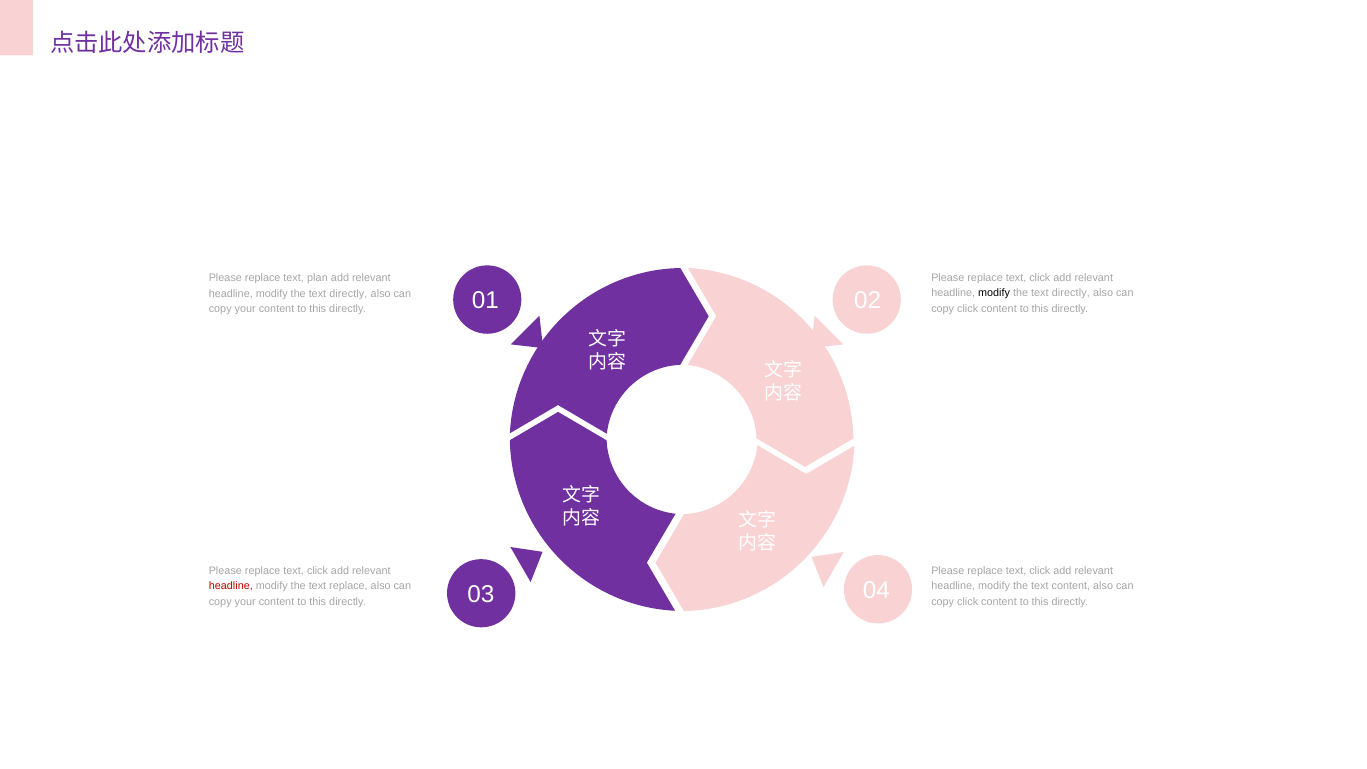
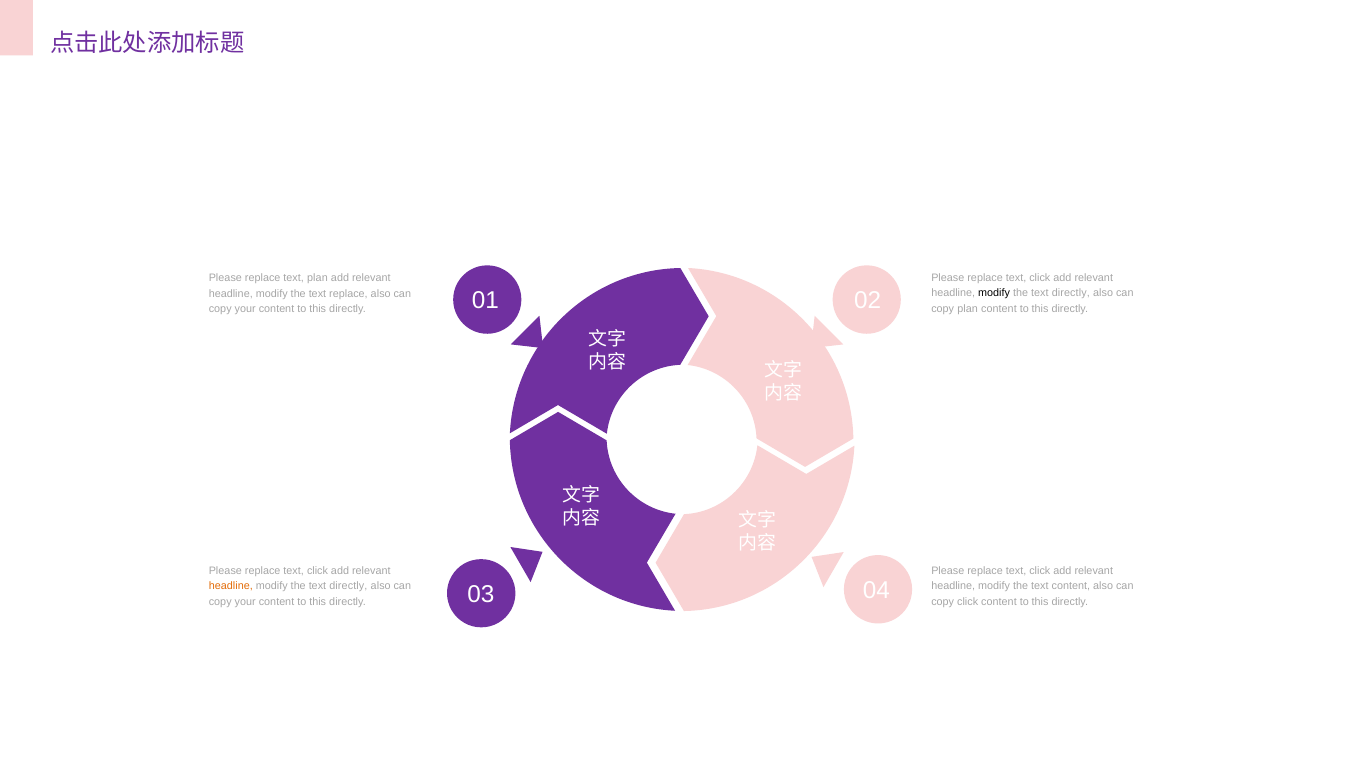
directly at (348, 294): directly -> replace
click at (968, 309): click -> plan
headline at (231, 586) colour: red -> orange
replace at (348, 586): replace -> directly
